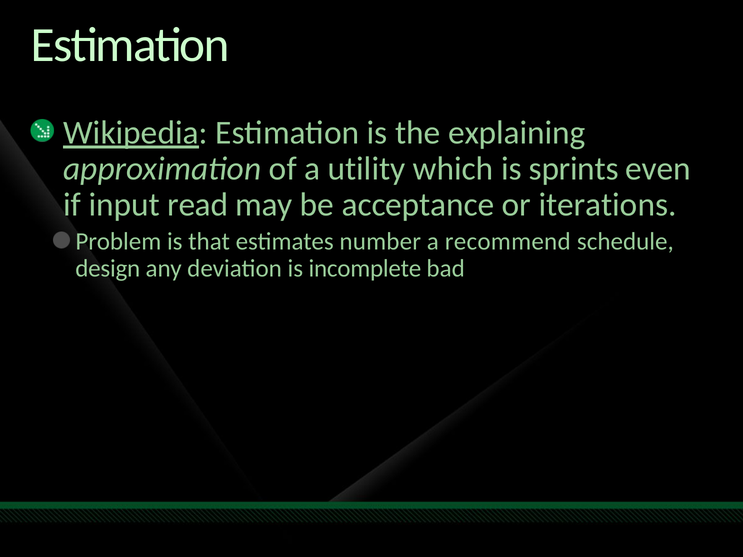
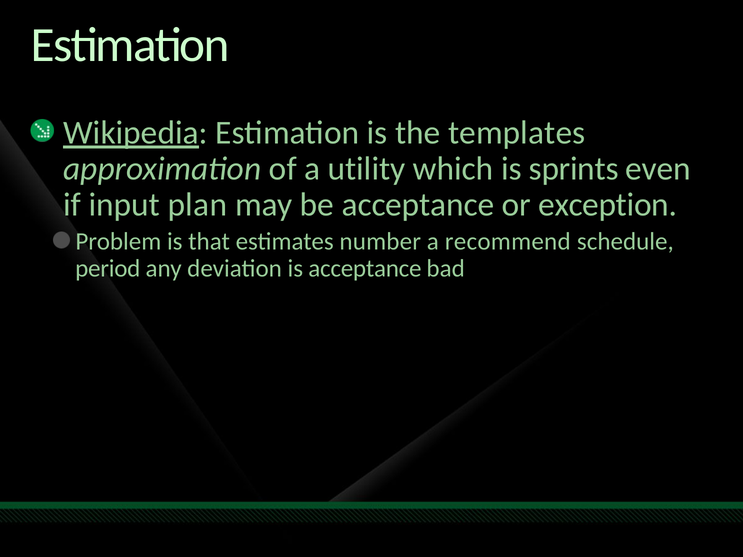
explaining: explaining -> templates
read: read -> plan
iterations: iterations -> exception
design: design -> period
is incomplete: incomplete -> acceptance
